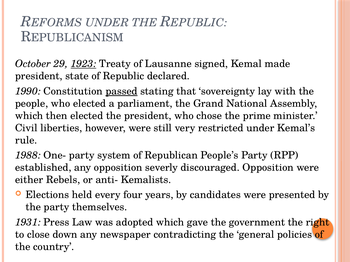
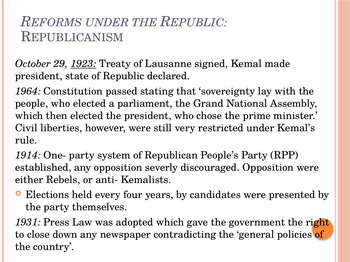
1990: 1990 -> 1964
passed underline: present -> none
1988: 1988 -> 1914
